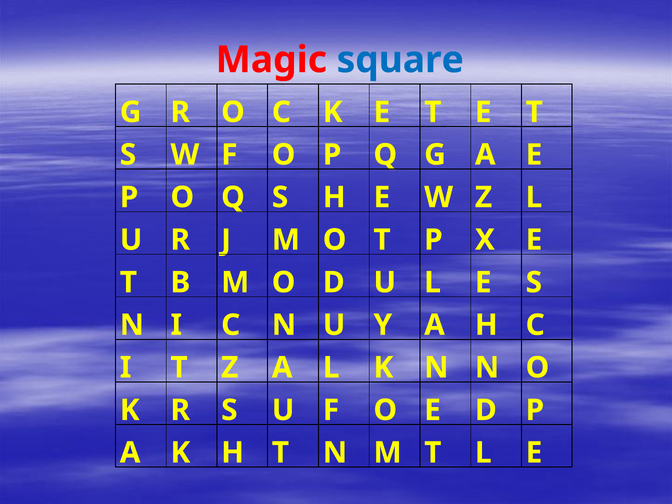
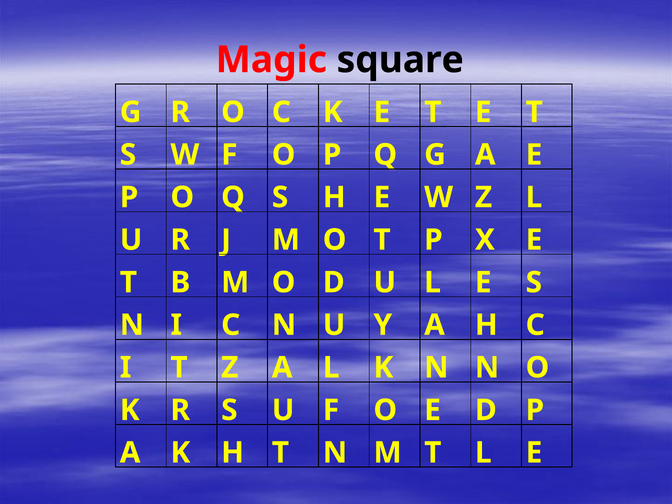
square colour: blue -> black
